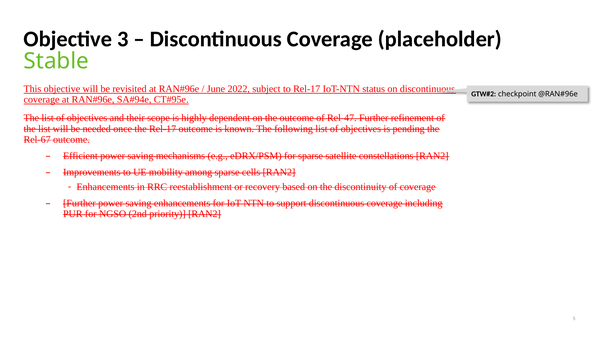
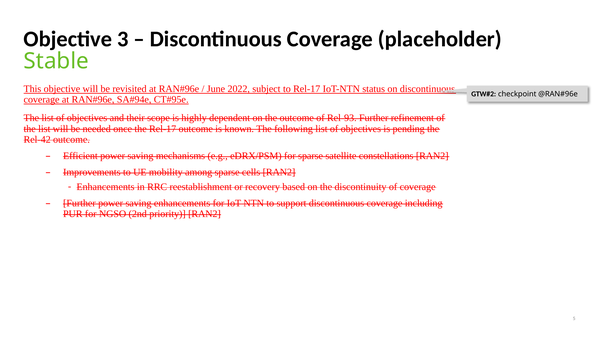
Rel-47: Rel-47 -> Rel-93
Rel-67: Rel-67 -> Rel-42
